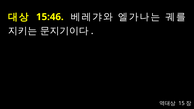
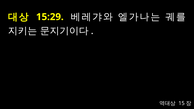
15:46: 15:46 -> 15:29
